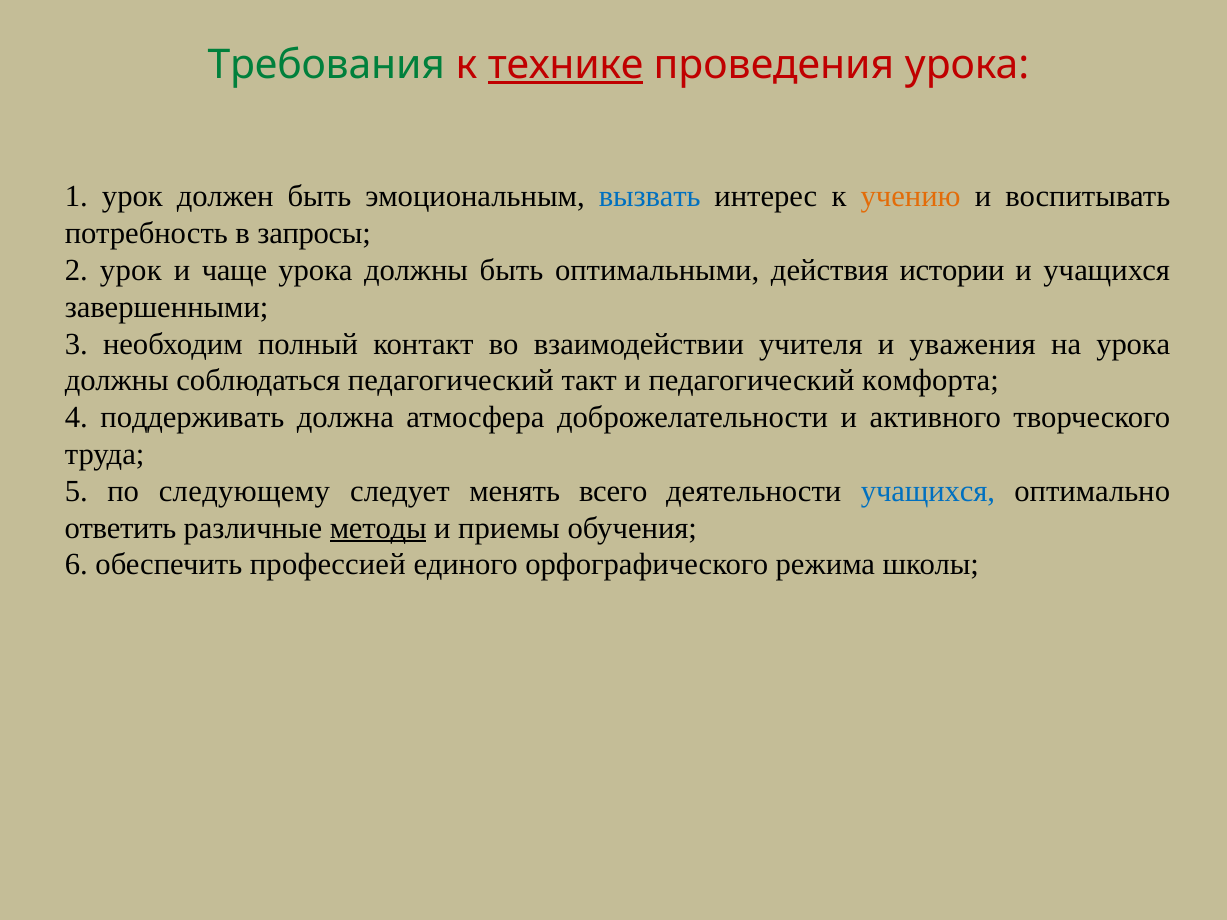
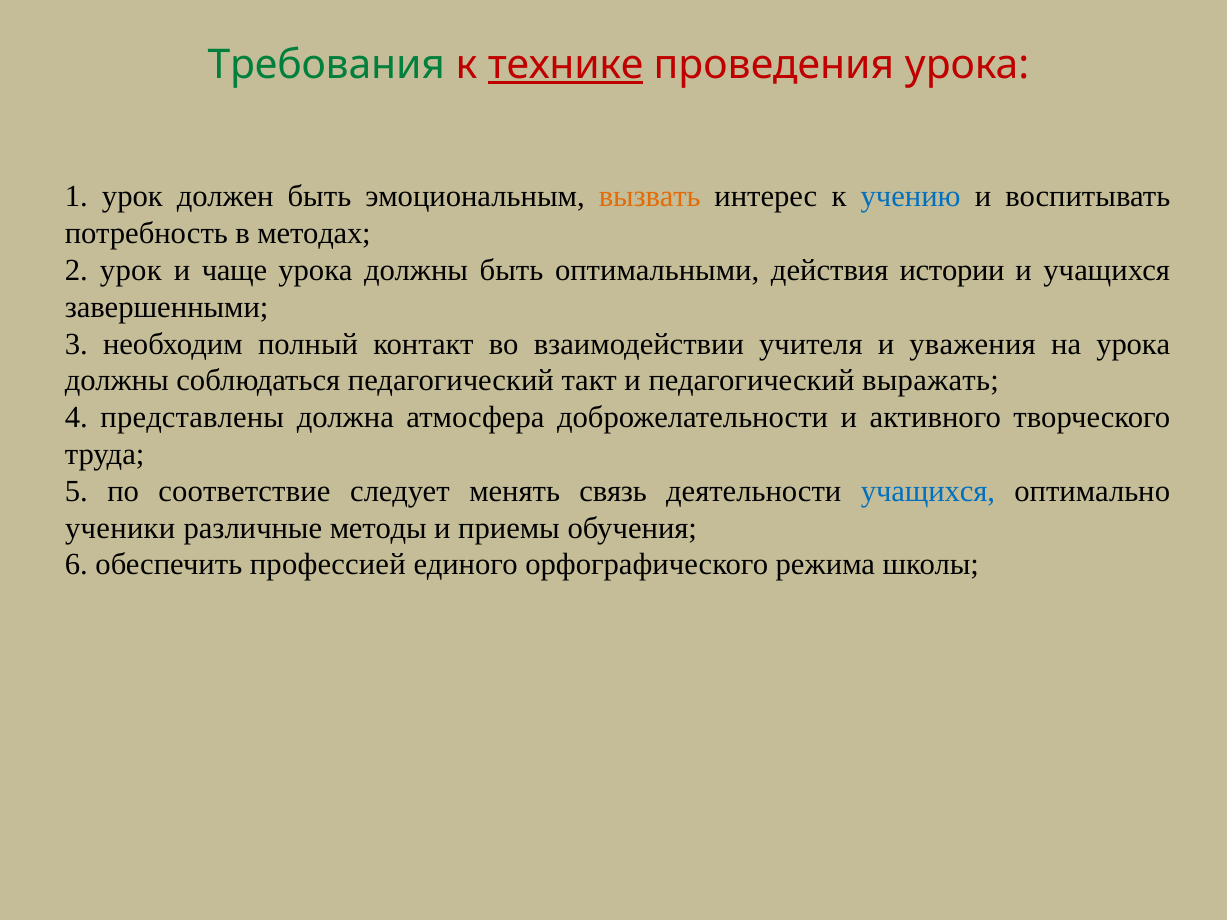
вызвать colour: blue -> orange
учению colour: orange -> blue
запросы: запросы -> методах
комфорта: комфорта -> выражать
поддерживать: поддерживать -> представлены
следующему: следующему -> соответствие
всего: всего -> связь
ответить: ответить -> ученики
методы underline: present -> none
